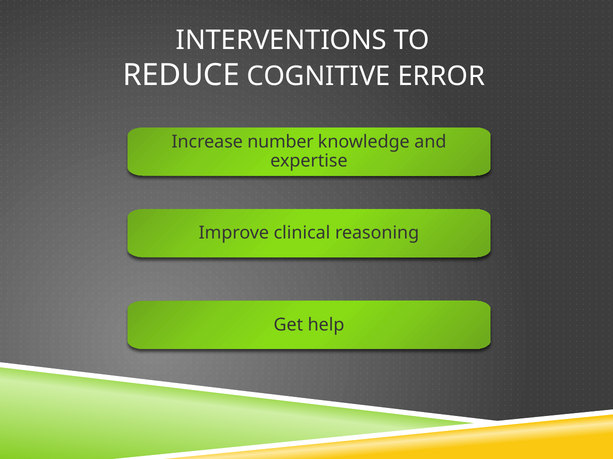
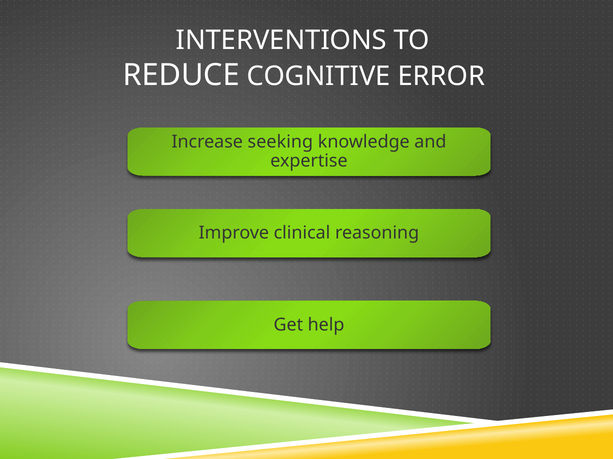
number: number -> seeking
